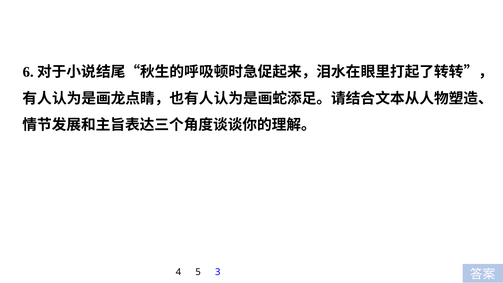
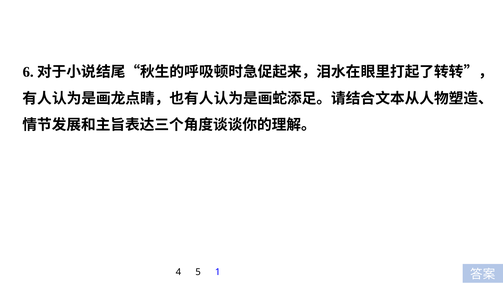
3: 3 -> 1
